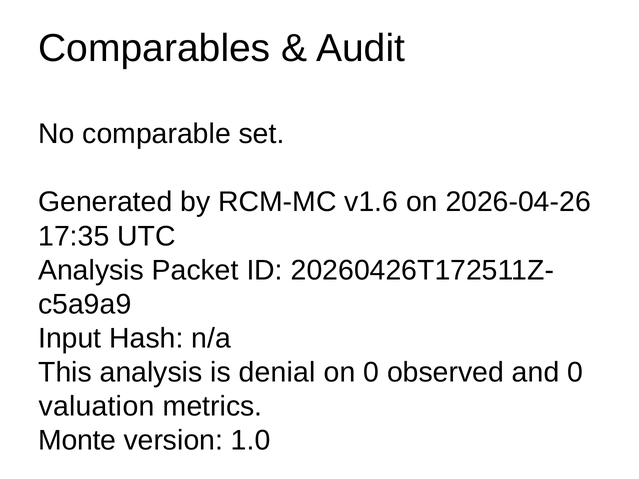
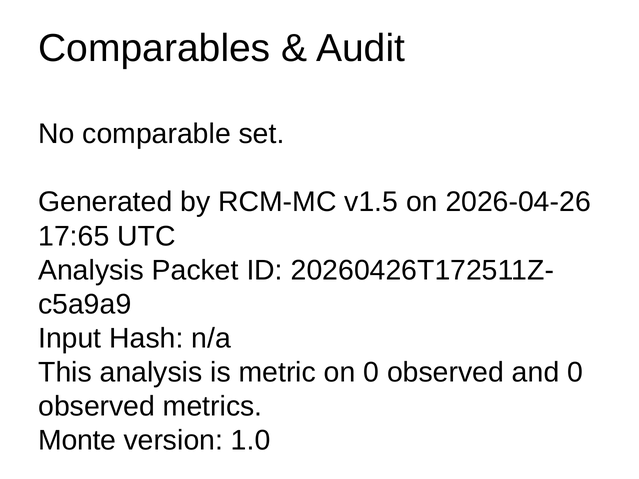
v1.6: v1.6 -> v1.5
17:35: 17:35 -> 17:65
denial: denial -> metric
valuation at (96, 407): valuation -> observed
